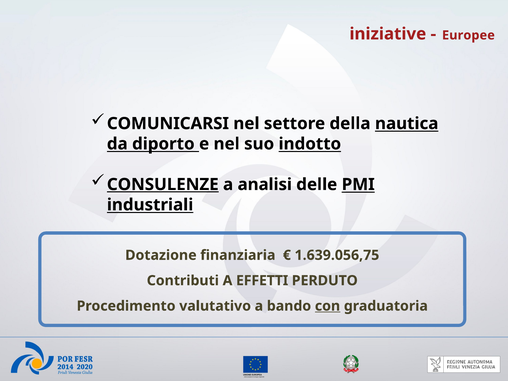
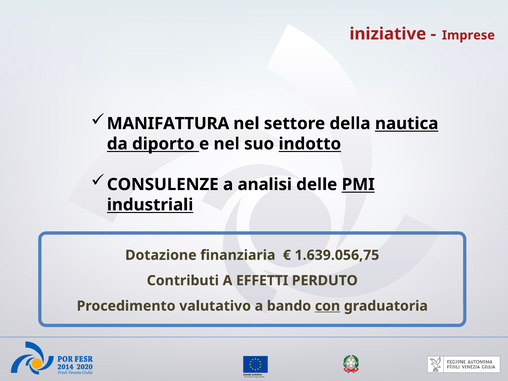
Europee: Europee -> Imprese
COMUNICARSI: COMUNICARSI -> MANIFATTURA
CONSULENZE underline: present -> none
